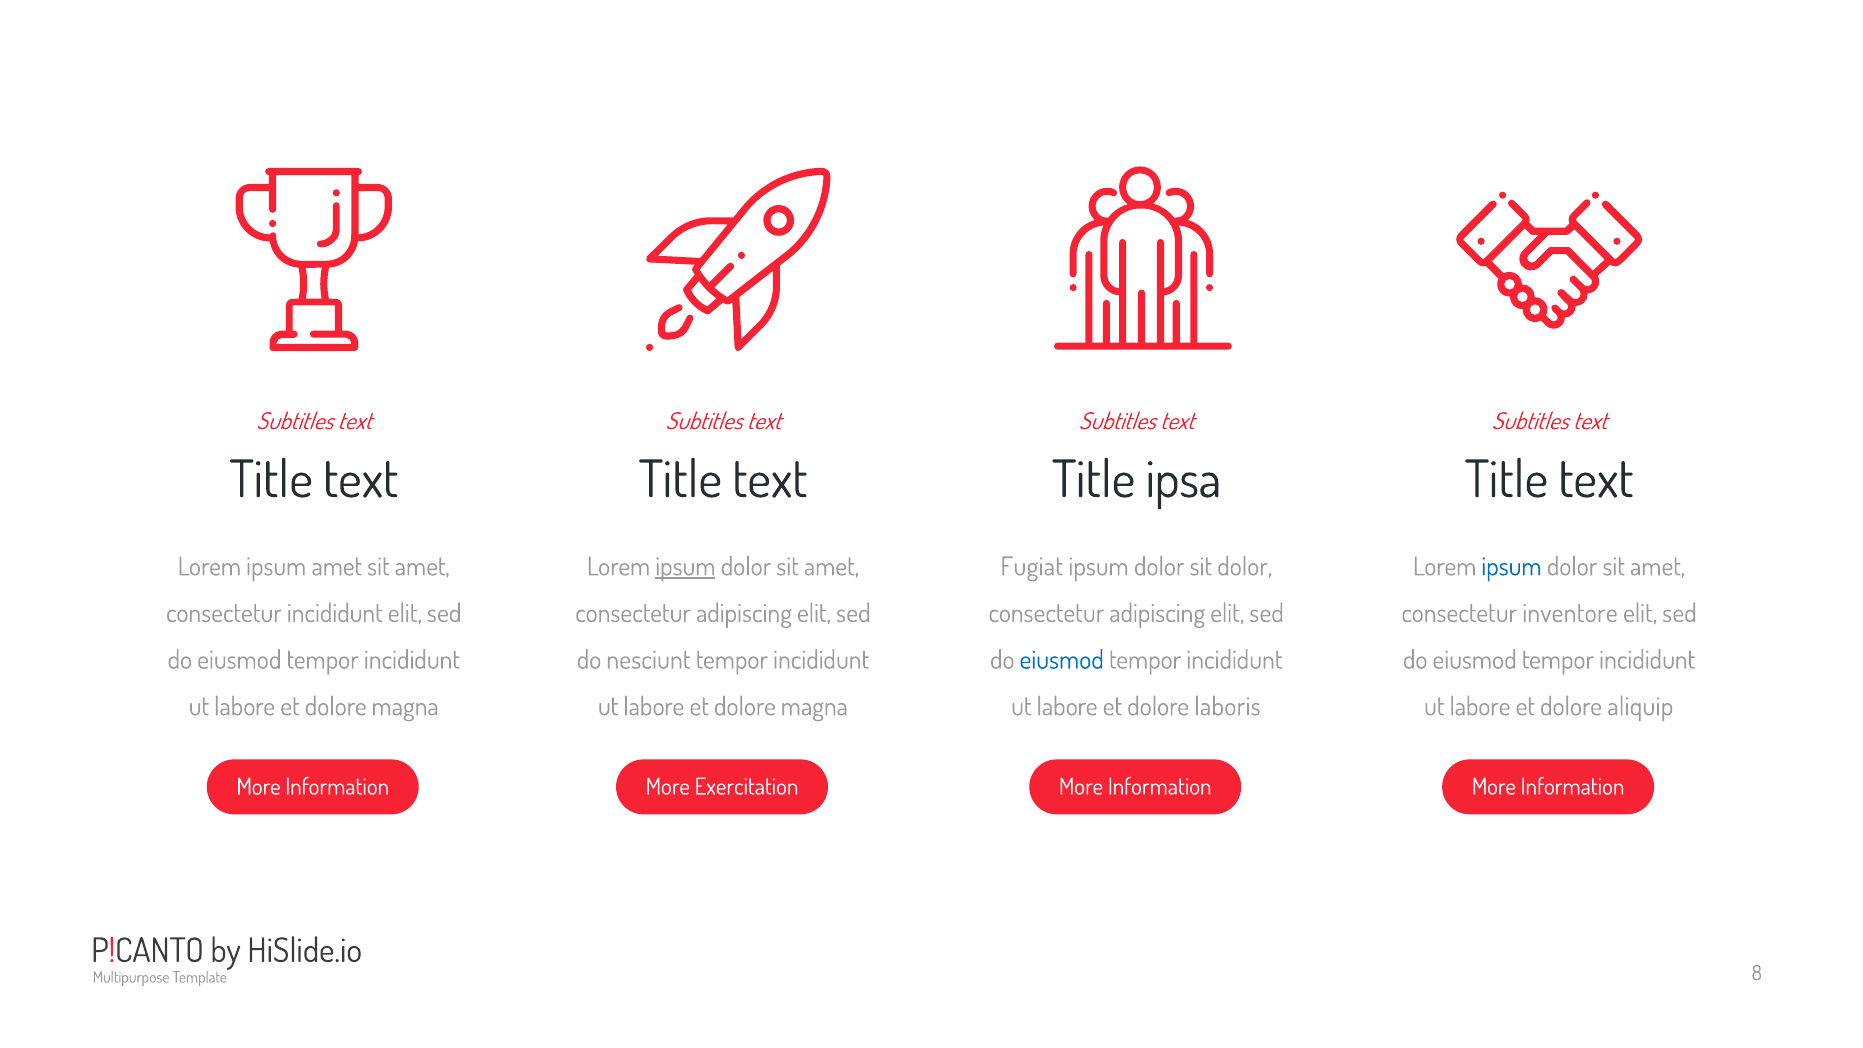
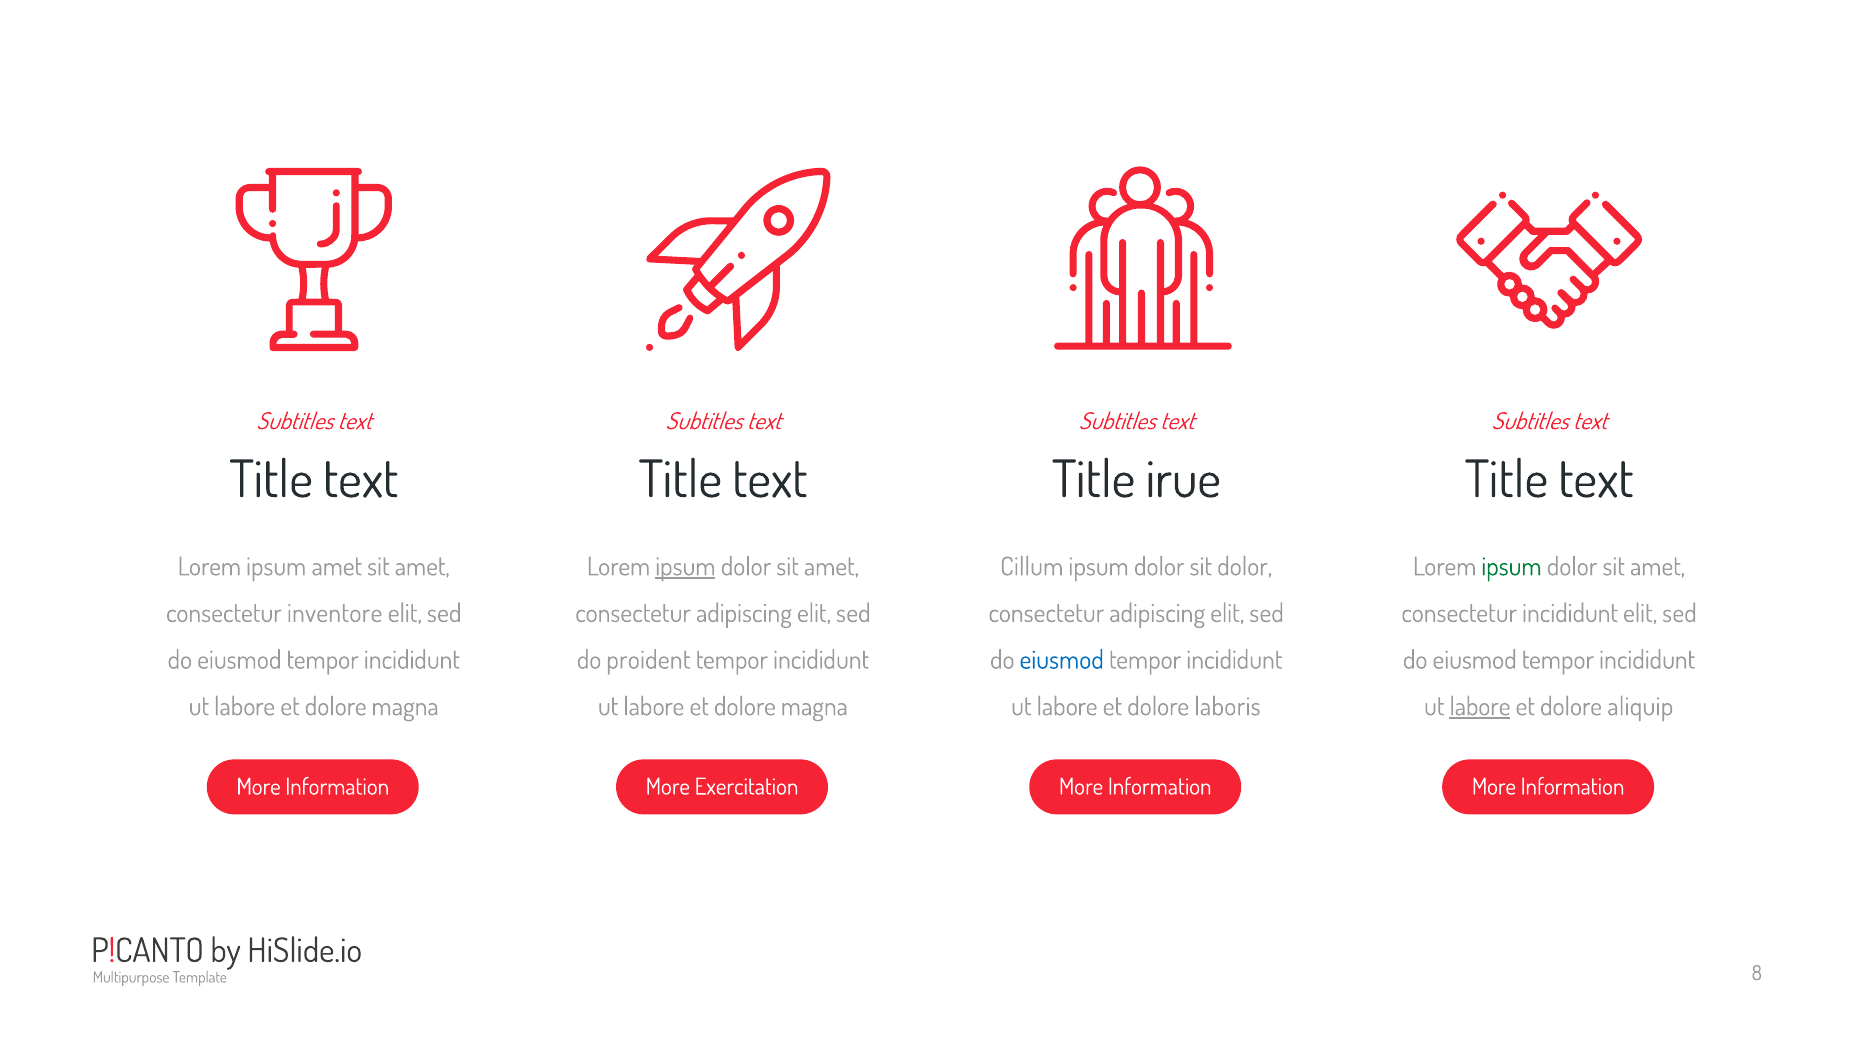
ipsa: ipsa -> irue
Fugiat: Fugiat -> Cillum
ipsum at (1511, 567) colour: blue -> green
consectetur incididunt: incididunt -> inventore
consectetur inventore: inventore -> incididunt
nesciunt: nesciunt -> proident
labore at (1480, 707) underline: none -> present
